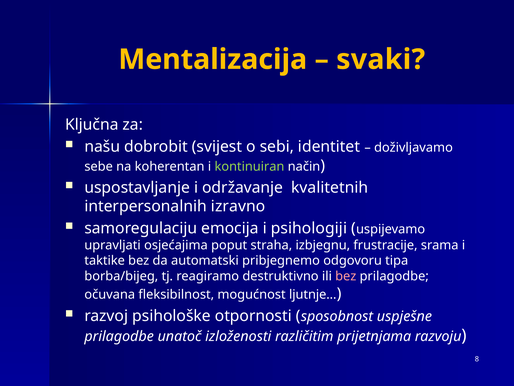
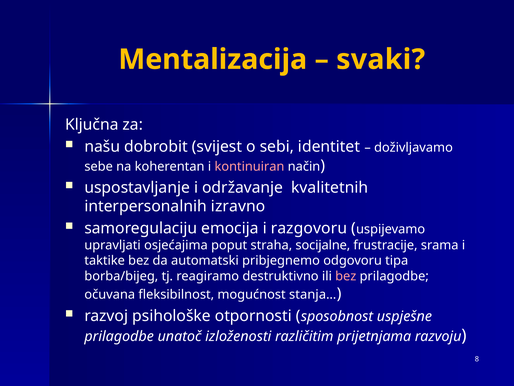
kontinuiran colour: light green -> pink
psihologiji: psihologiji -> razgovoru
izbjegnu: izbjegnu -> socijalne
ljutnje…: ljutnje… -> stanja…
